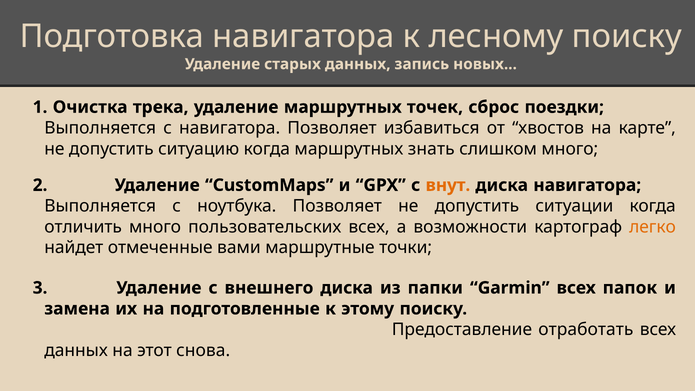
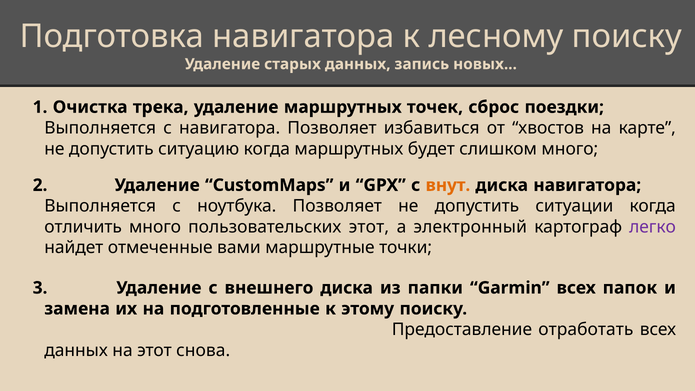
знать: знать -> будет
пользовательских всех: всех -> этот
возможности: возможности -> электронный
легко colour: orange -> purple
